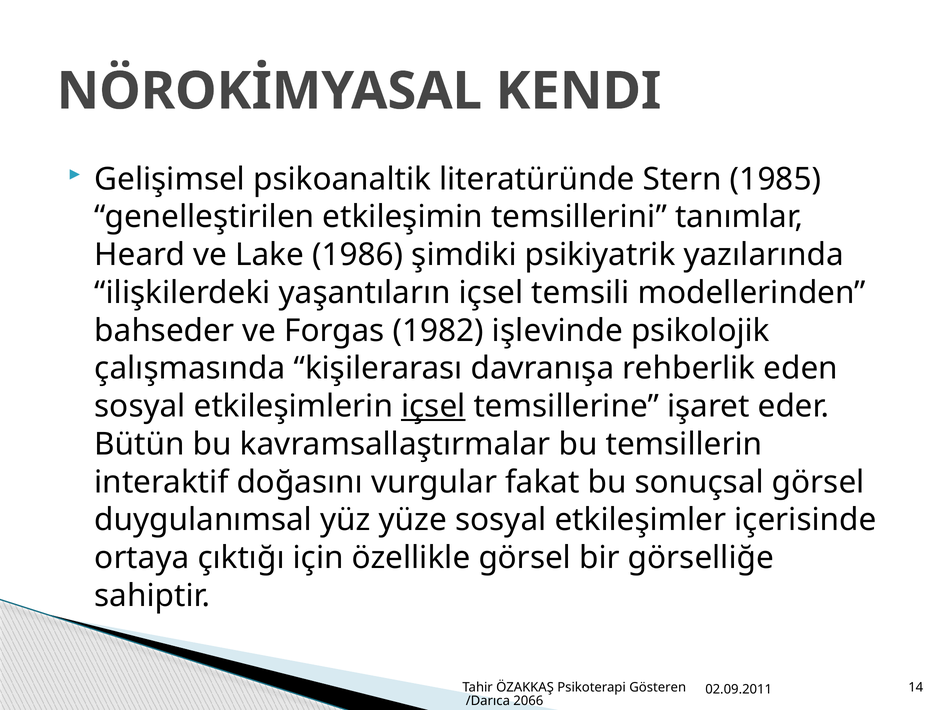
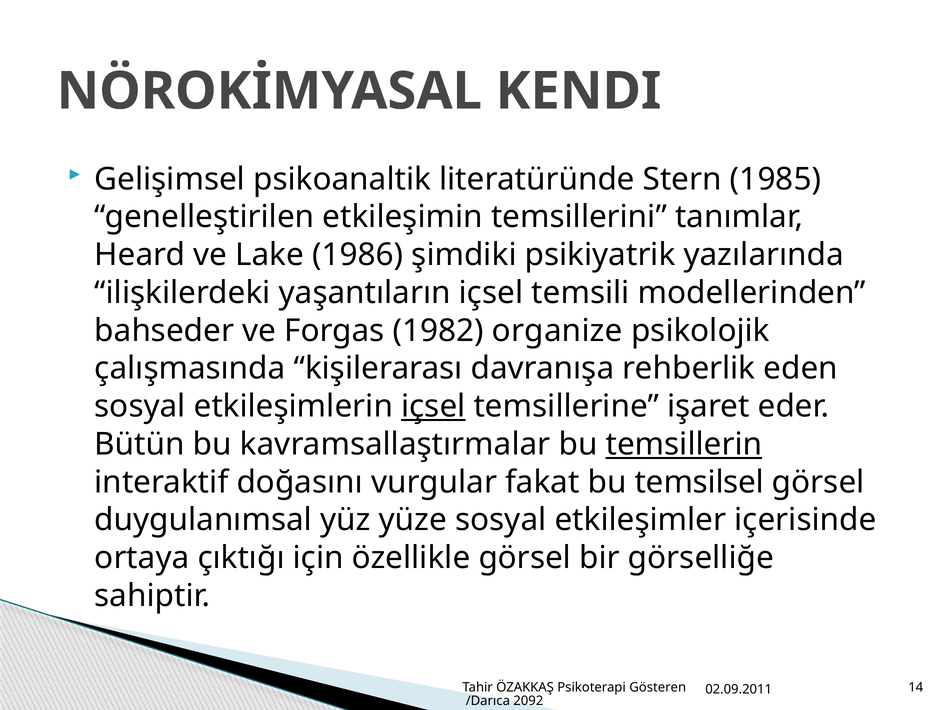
işlevinde: işlevinde -> organize
temsillerin underline: none -> present
sonuçsal: sonuçsal -> temsilsel
2066: 2066 -> 2092
